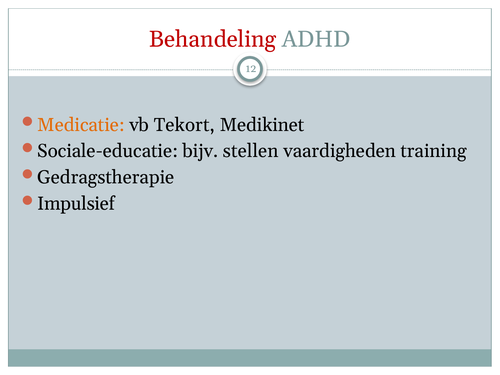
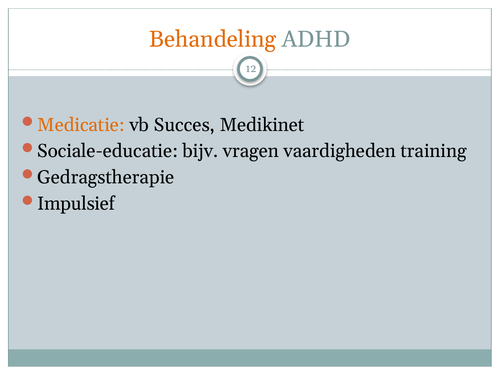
Behandeling colour: red -> orange
Tekort: Tekort -> Succes
stellen: stellen -> vragen
